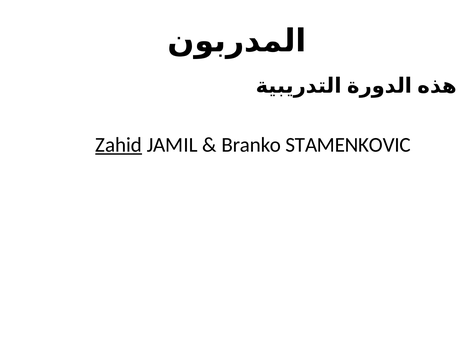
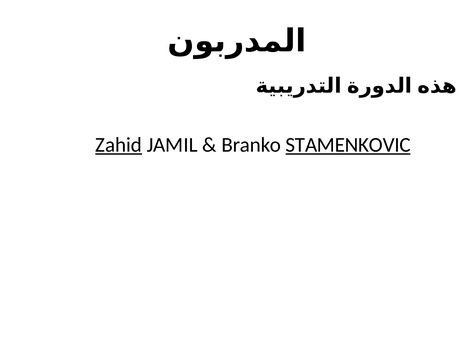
STAMENKOVIC underline: none -> present
